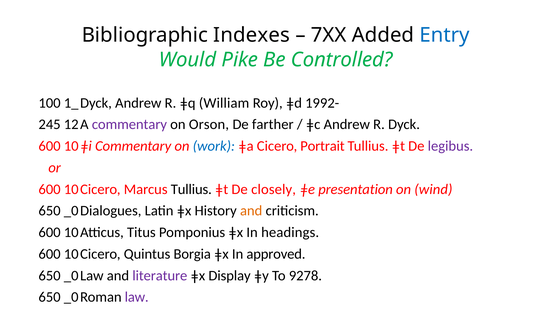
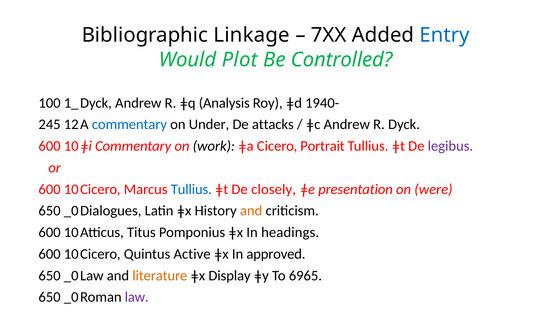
Indexes: Indexes -> Linkage
Pike: Pike -> Plot
William: William -> Analysis
1992-: 1992- -> 1940-
commentary at (129, 124) colour: purple -> blue
Orson: Orson -> Under
farther: farther -> attacks
work colour: blue -> black
Tullius at (191, 189) colour: black -> blue
wind: wind -> were
Borgia: Borgia -> Active
literature colour: purple -> orange
9278: 9278 -> 6965
